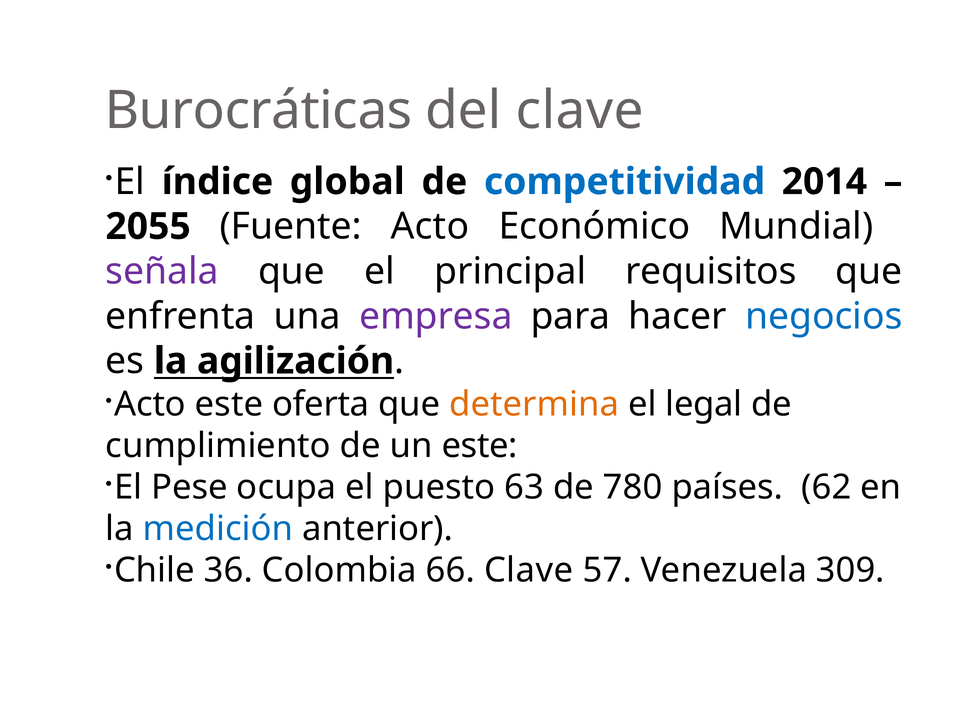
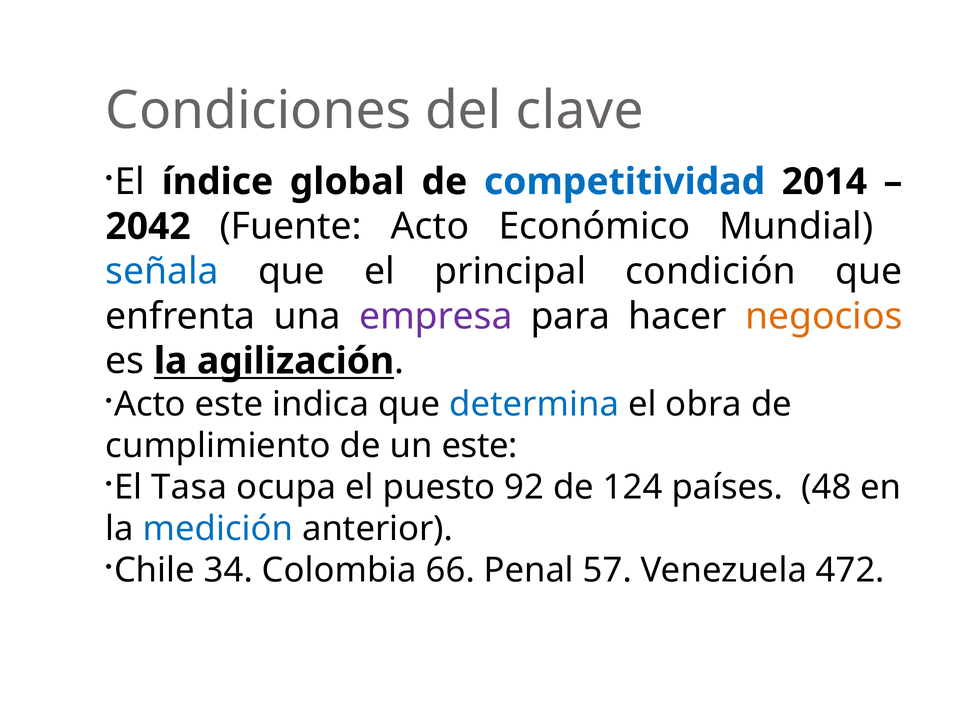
Burocráticas: Burocráticas -> Condiciones
2055: 2055 -> 2042
señala colour: purple -> blue
requisitos: requisitos -> condición
negocios colour: blue -> orange
oferta: oferta -> indica
determina colour: orange -> blue
legal: legal -> obra
Pese: Pese -> Tasa
63: 63 -> 92
780: 780 -> 124
62: 62 -> 48
36: 36 -> 34
66 Clave: Clave -> Penal
309: 309 -> 472
